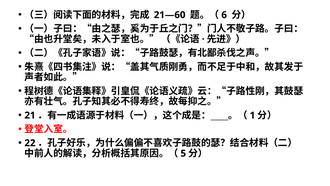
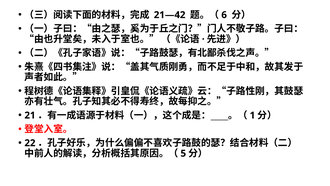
21—60: 21—60 -> 21—42
